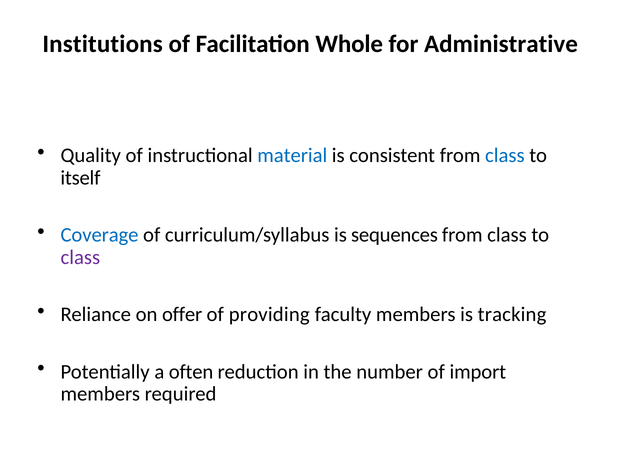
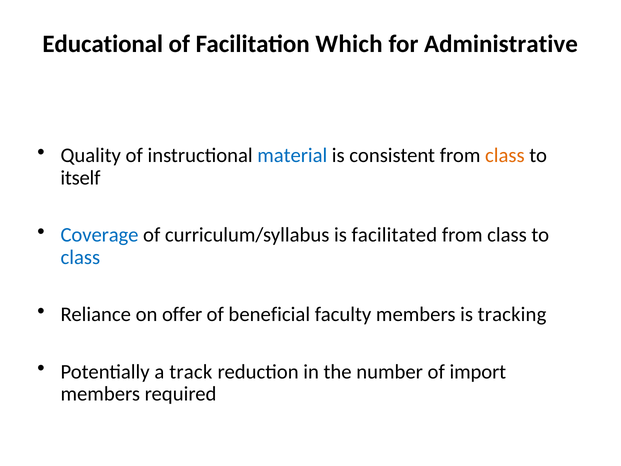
Institutions: Institutions -> Educational
Whole: Whole -> Which
class at (505, 155) colour: blue -> orange
sequences: sequences -> facilitated
class at (80, 257) colour: purple -> blue
providing: providing -> beneficial
often: often -> track
